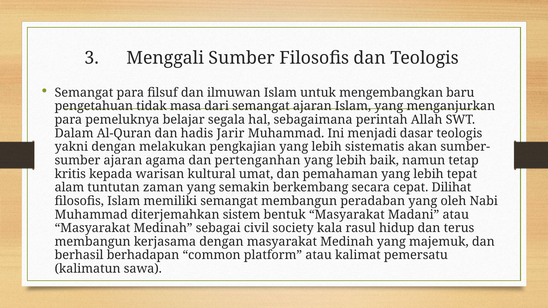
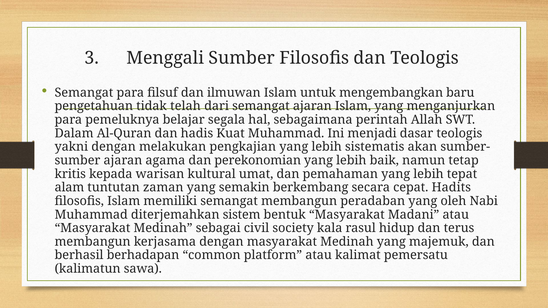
masa: masa -> telah
Jarir: Jarir -> Kuat
pertenganhan: pertenganhan -> perekonomian
Dilihat: Dilihat -> Hadits
